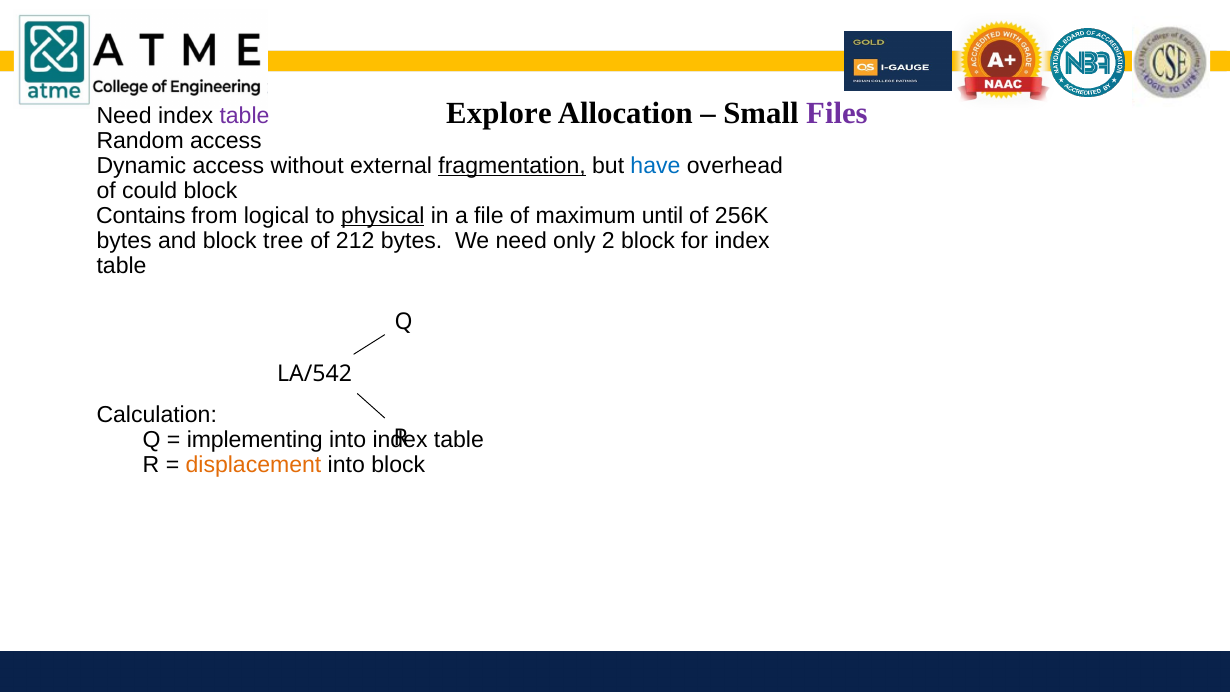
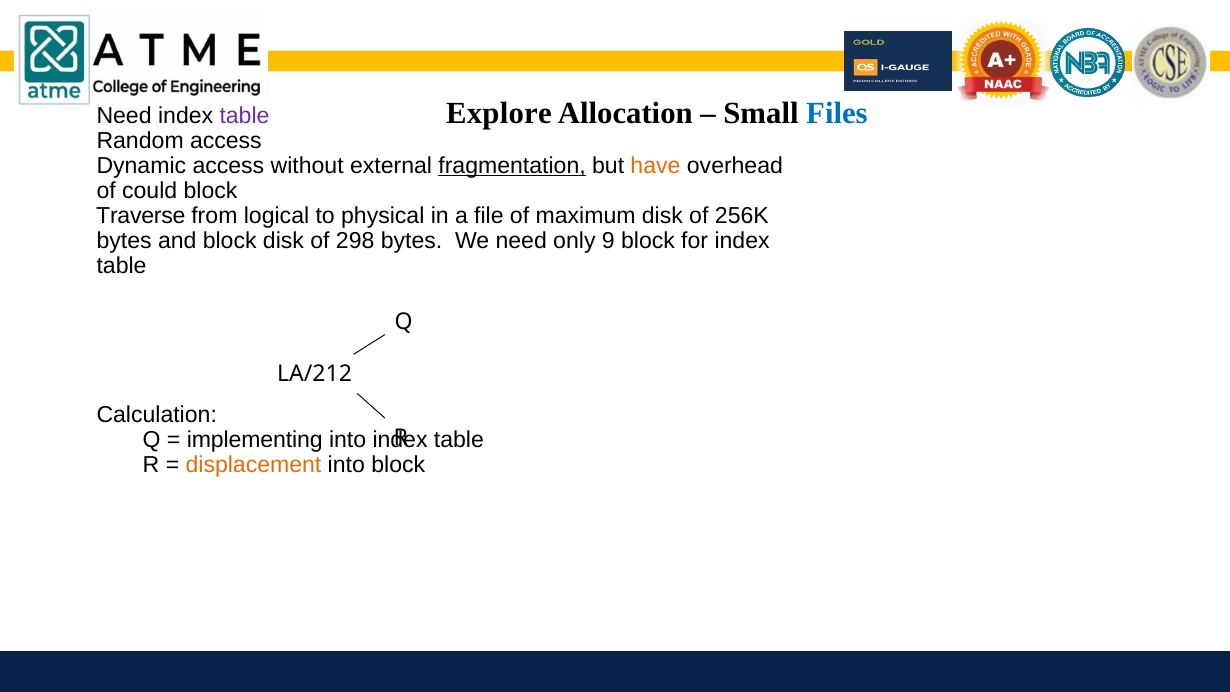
Files colour: purple -> blue
have colour: blue -> orange
Contains: Contains -> Traverse
physical underline: present -> none
maximum until: until -> disk
block tree: tree -> disk
212: 212 -> 298
2: 2 -> 9
LA/542: LA/542 -> LA/212
